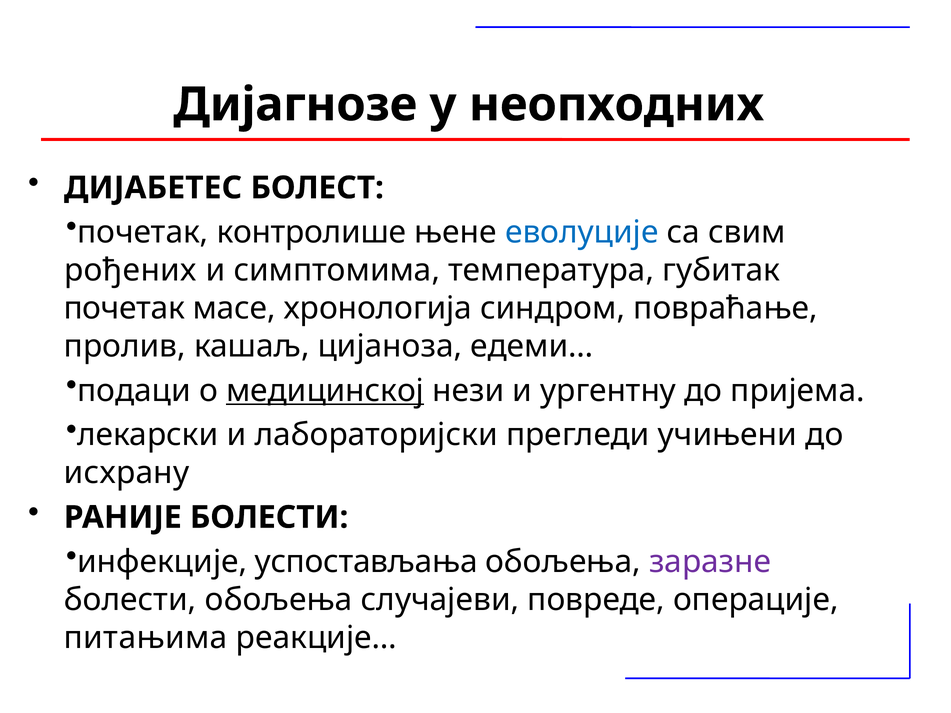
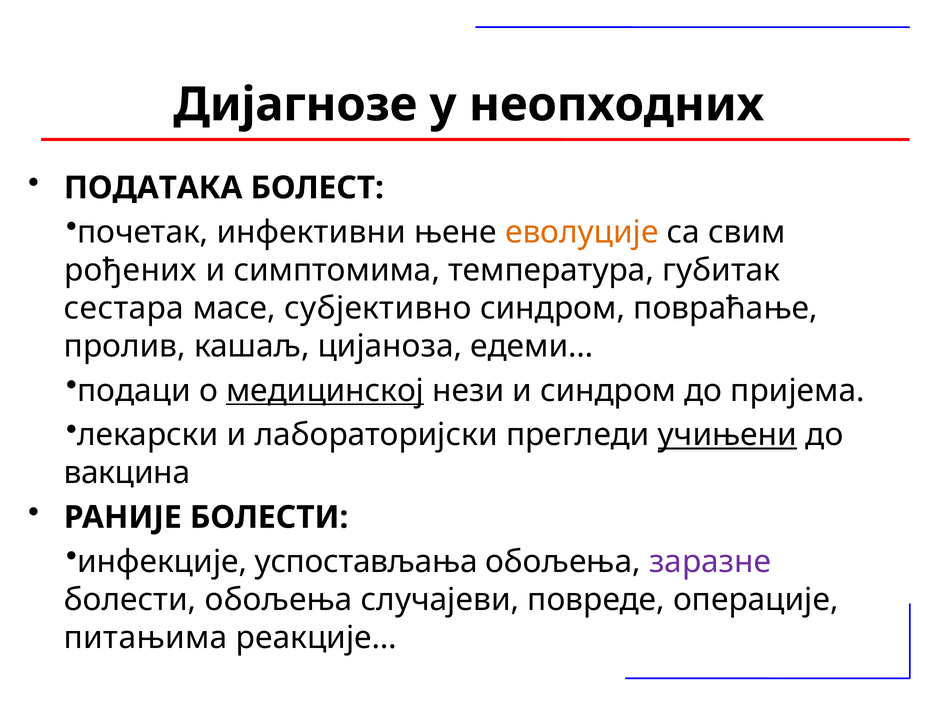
ДИЈАБЕТЕС: ДИЈАБЕТЕС -> ПОДАТАКА
контролише: контролише -> инфективни
еволуције colour: blue -> orange
почетак at (124, 308): почетак -> сестара
хронологија: хронологија -> субјективно
и ургентну: ургентну -> синдром
учињени underline: none -> present
исхрану: исхрану -> вакцина
